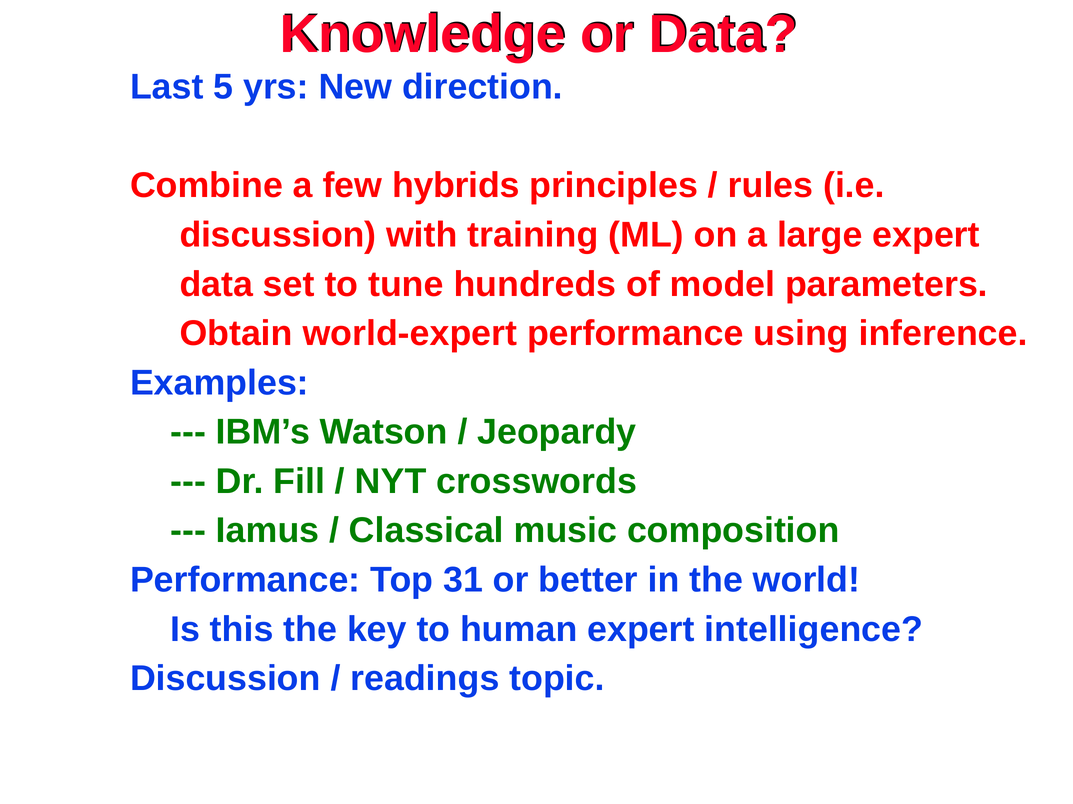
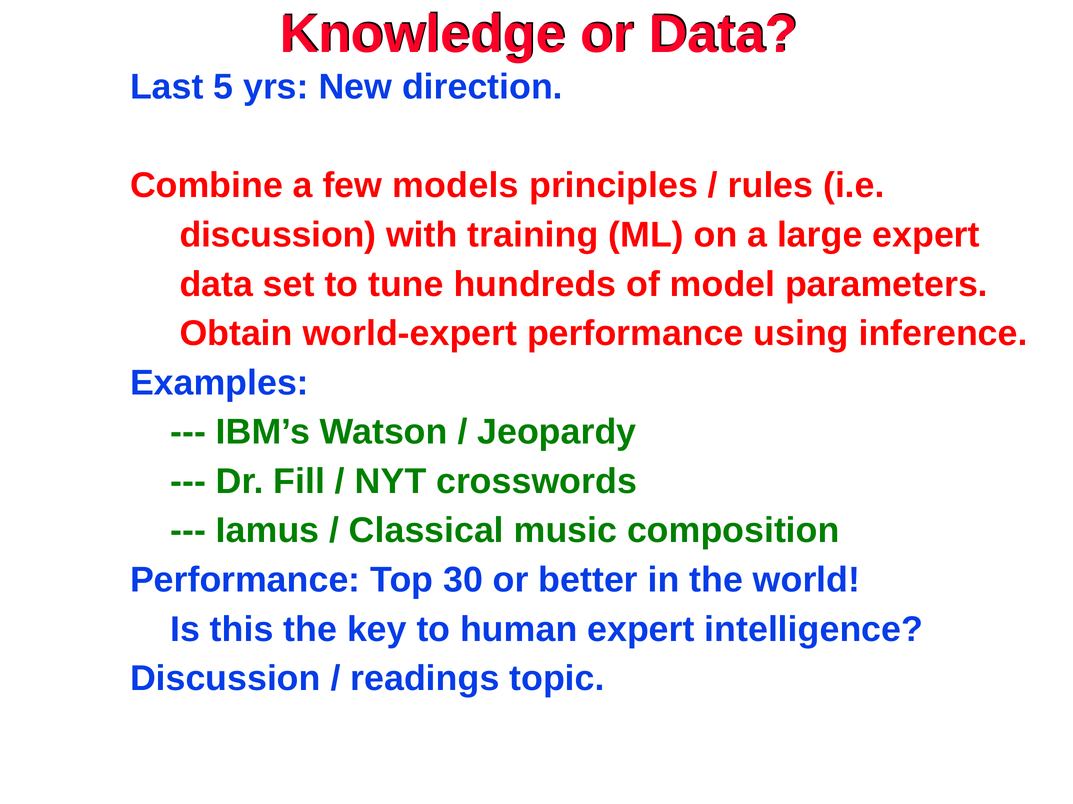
hybrids: hybrids -> models
31: 31 -> 30
